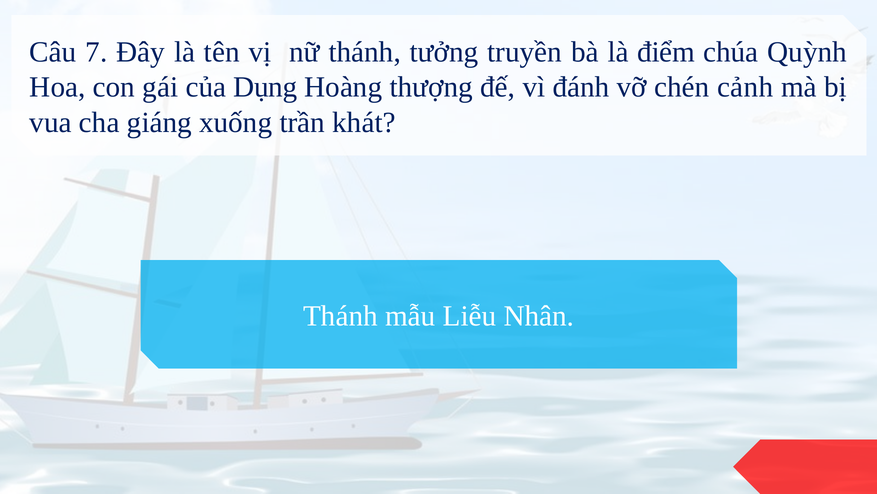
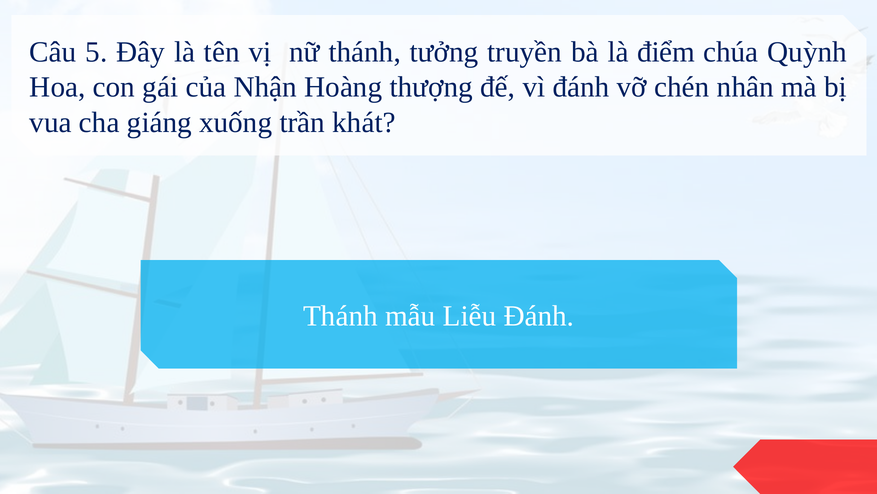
7: 7 -> 5
Dụng: Dụng -> Nhận
cảnh: cảnh -> nhân
Liễu Nhân: Nhân -> Đánh
